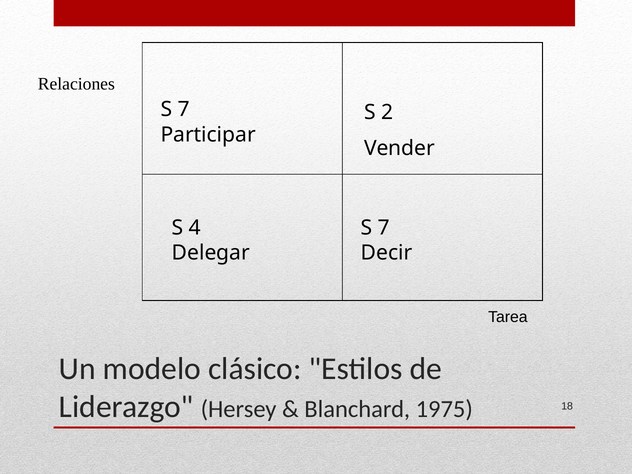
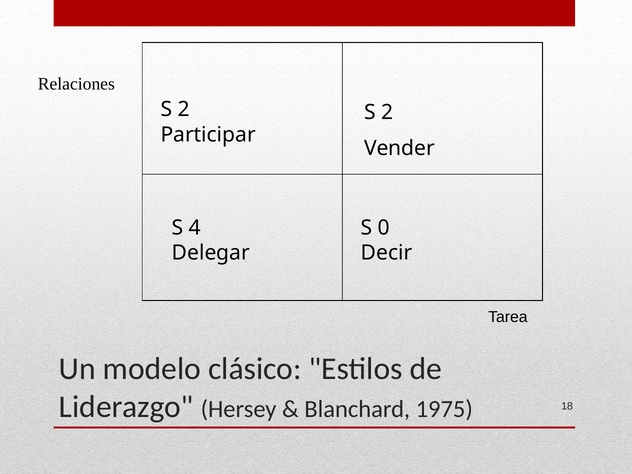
7 at (184, 109): 7 -> 2
7 at (384, 228): 7 -> 0
